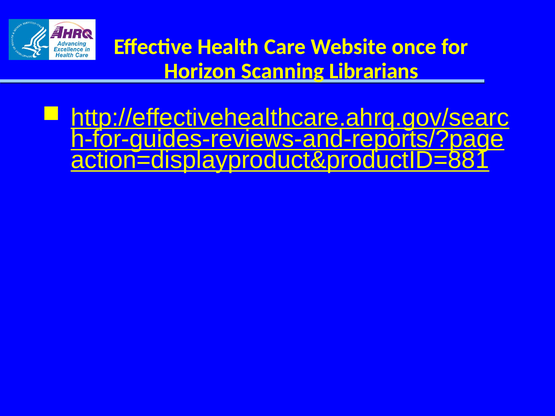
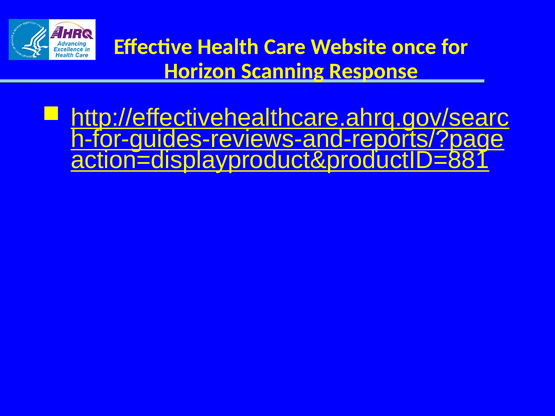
Librarians: Librarians -> Response
